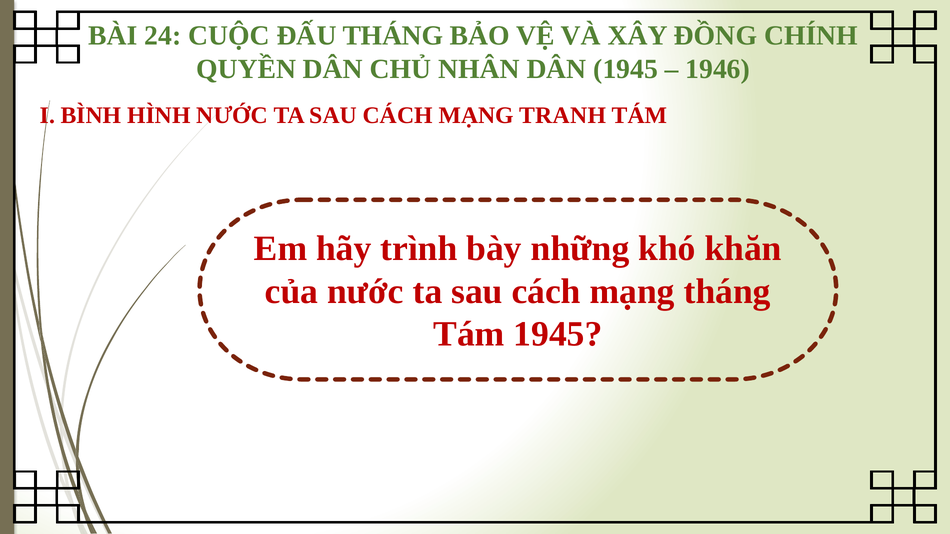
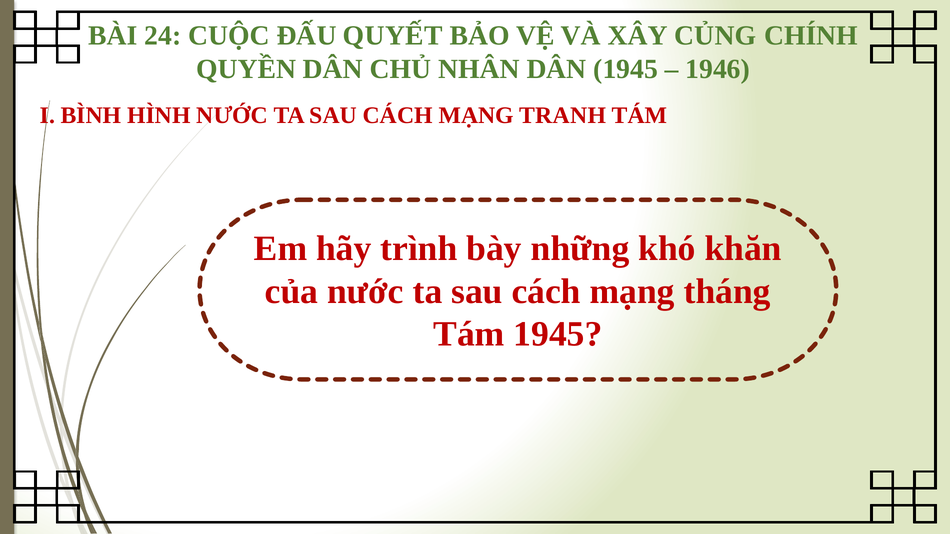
ĐẤU THÁNG: THÁNG -> QUYẾT
ĐỒNG: ĐỒNG -> CỦNG
